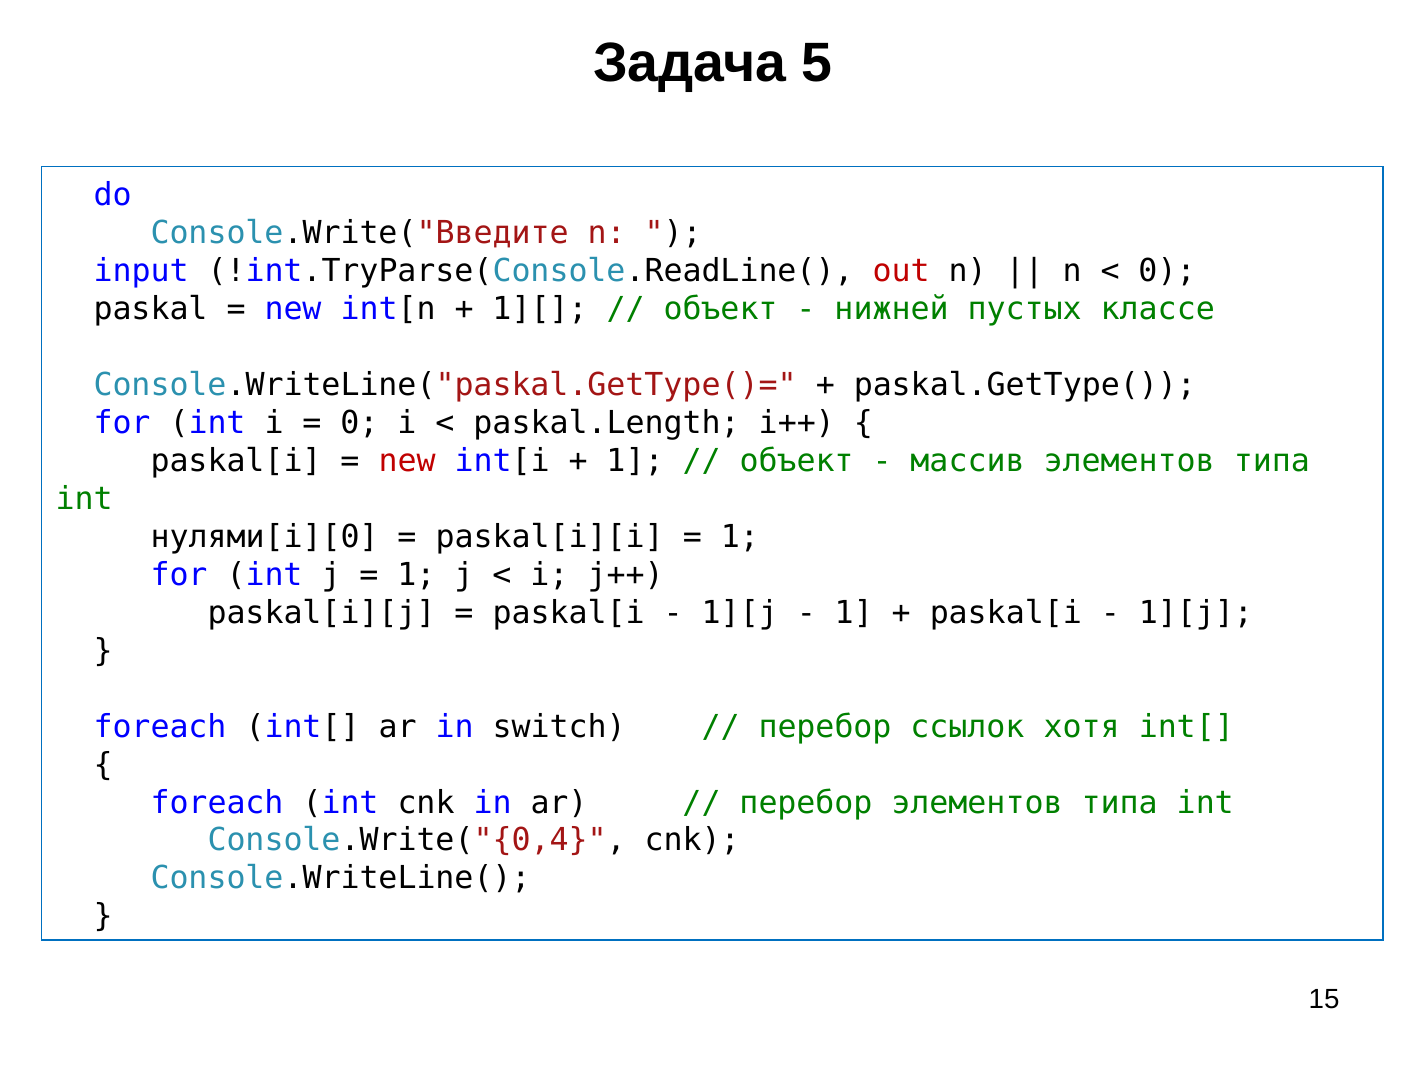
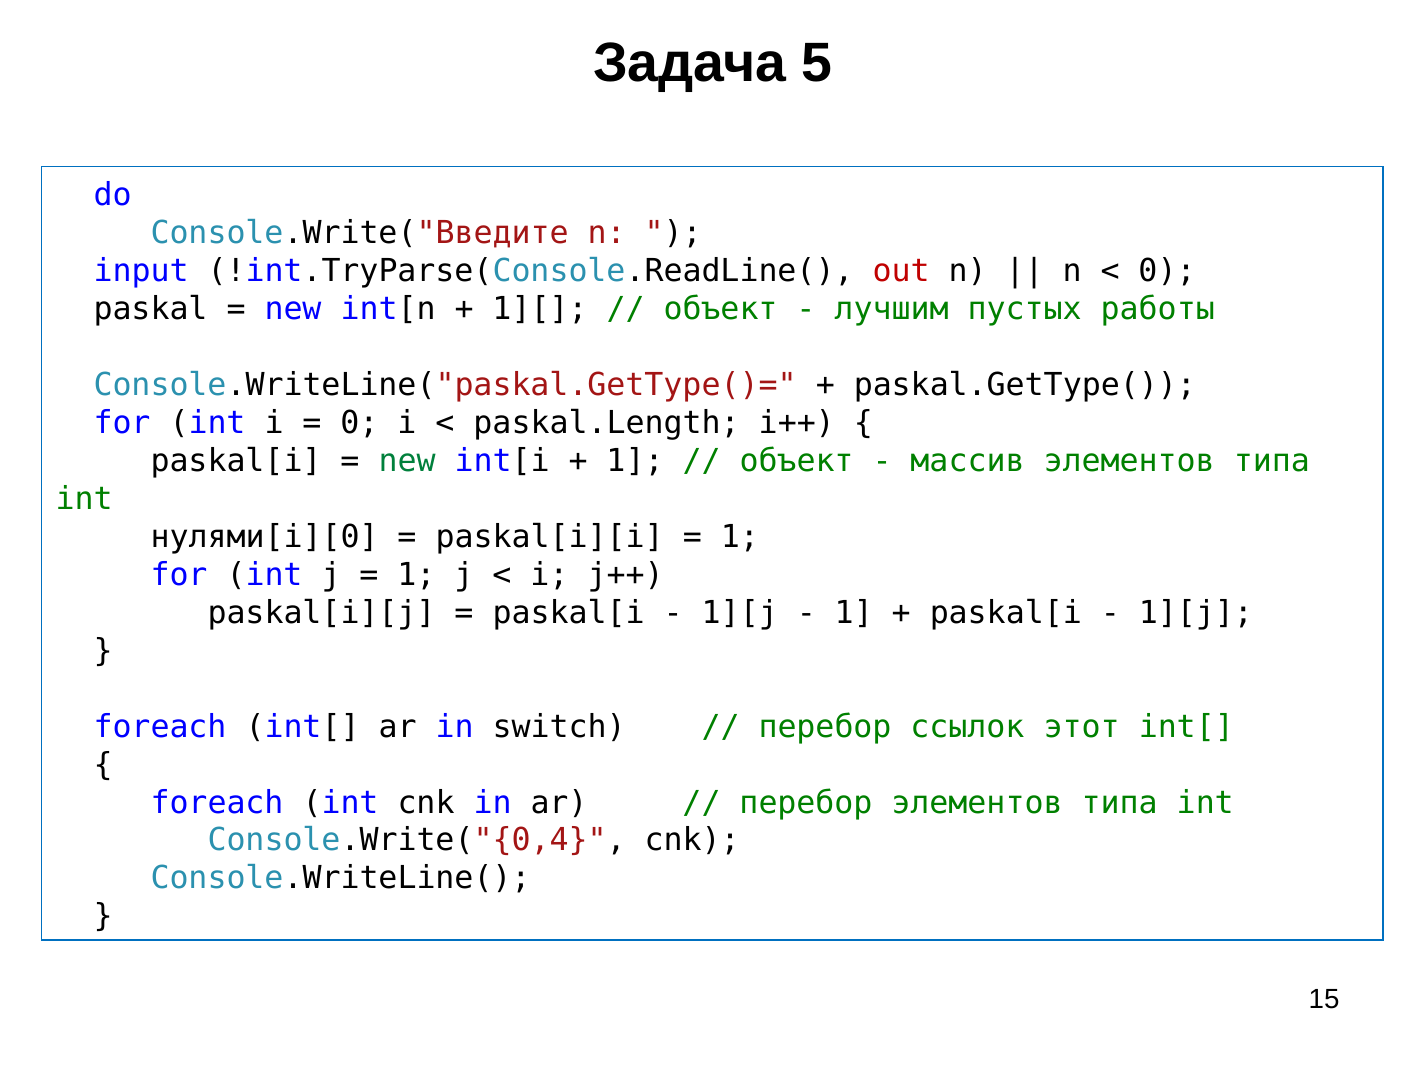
нижней: нижней -> лучшим
классе: классе -> работы
new at (407, 461) colour: red -> green
хотя: хотя -> этот
